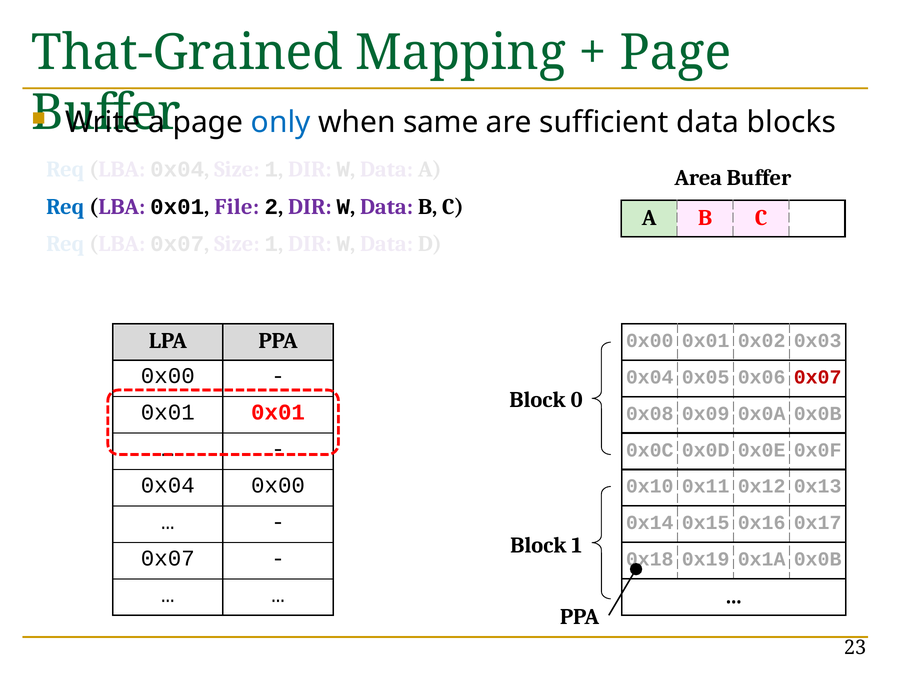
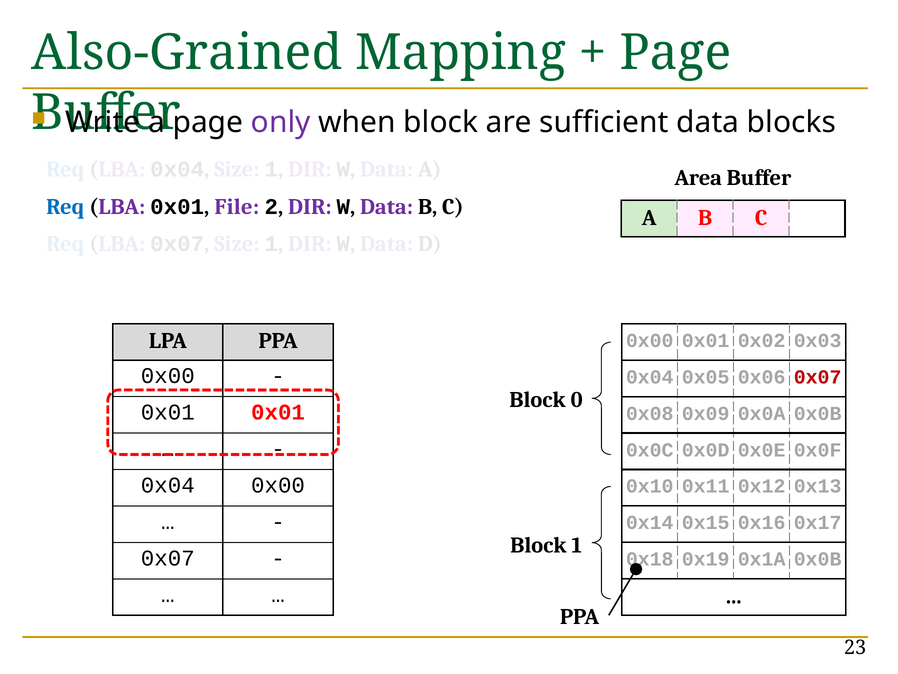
That-Grained: That-Grained -> Also-Grained
only colour: blue -> purple
when same: same -> block
